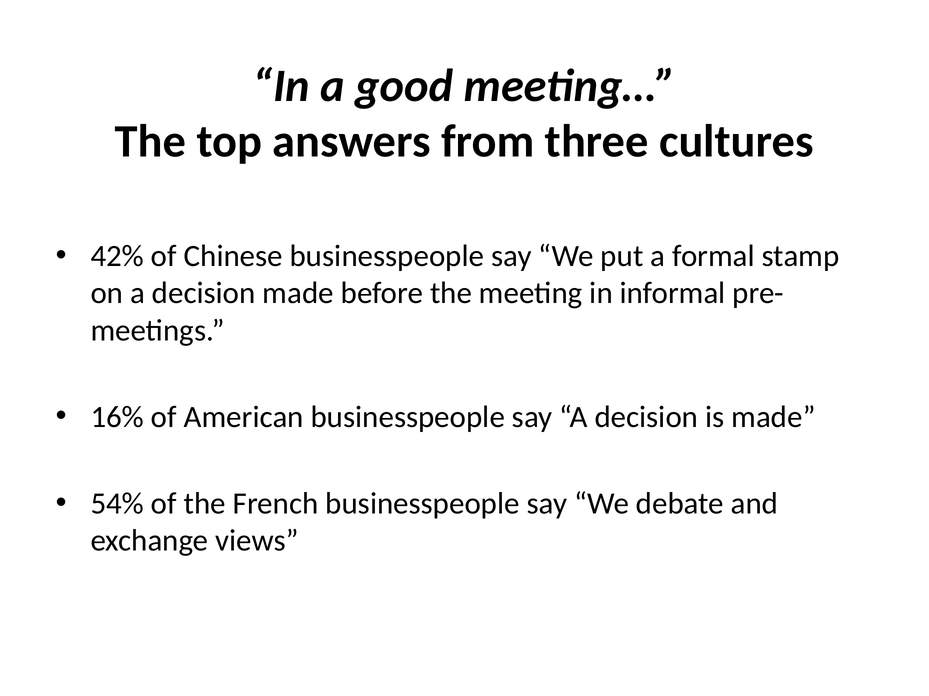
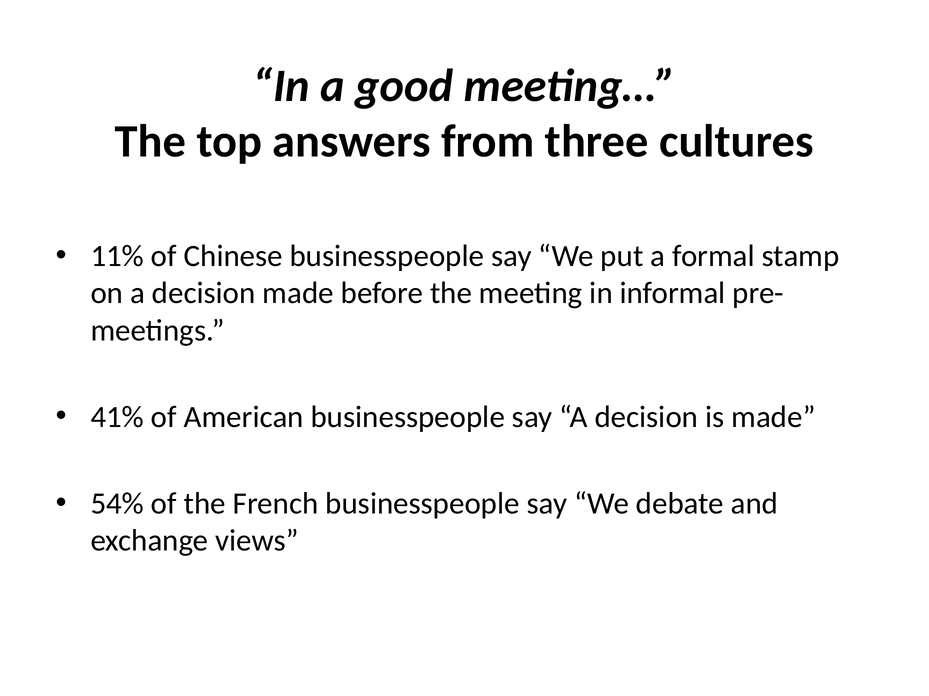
42%: 42% -> 11%
16%: 16% -> 41%
